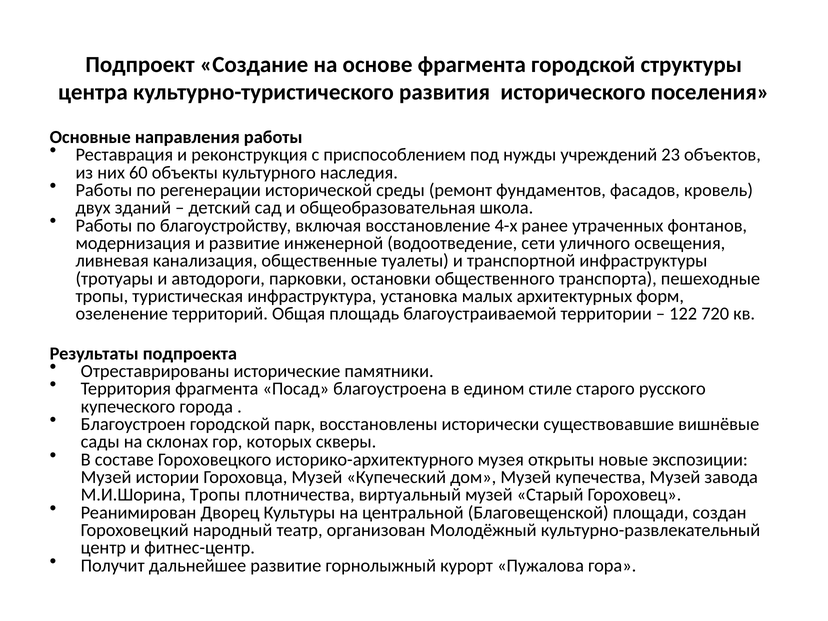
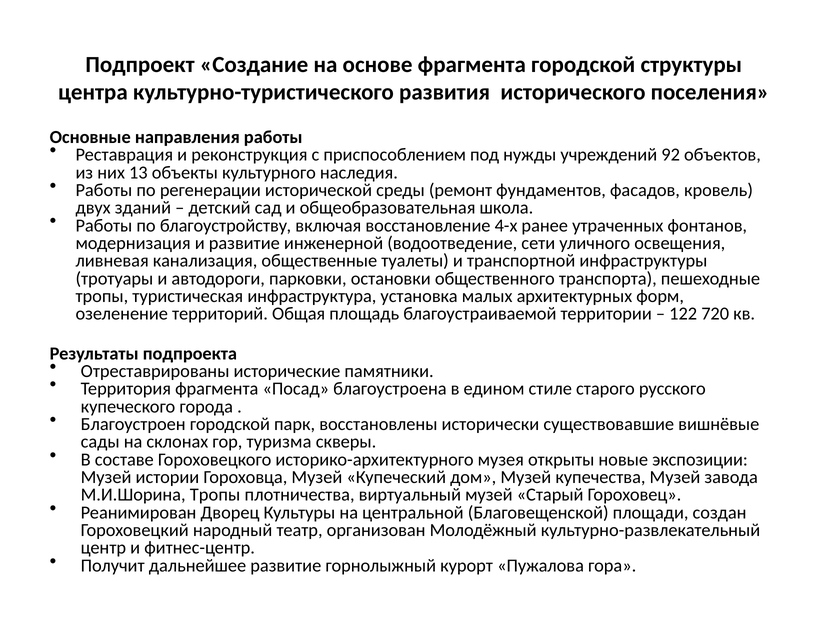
23: 23 -> 92
60: 60 -> 13
которых: которых -> туризма
